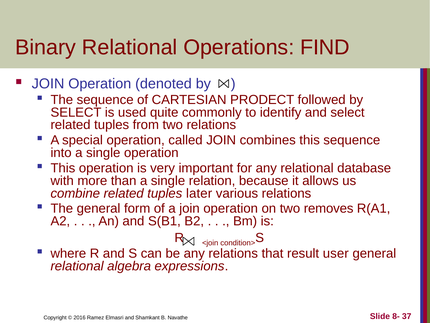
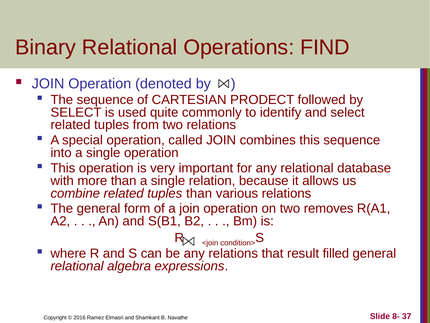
tuples later: later -> than
user: user -> filled
